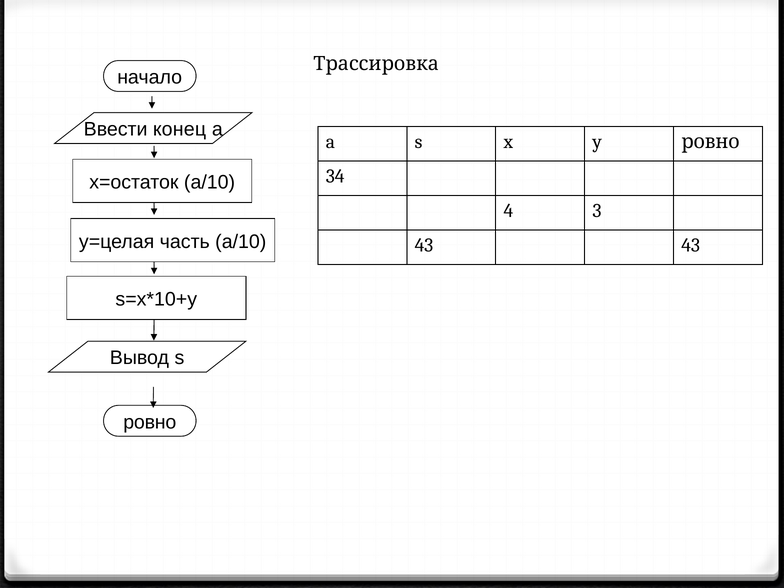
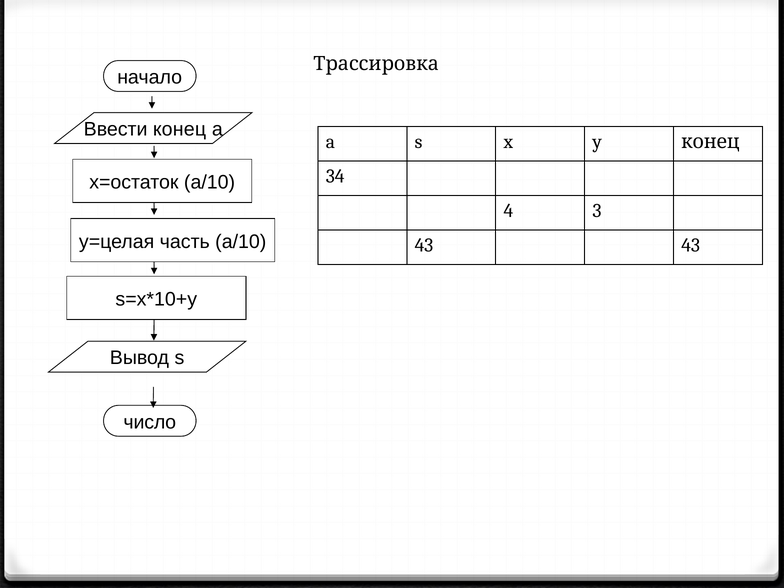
y ровно: ровно -> конец
ровно at (150, 422): ровно -> число
